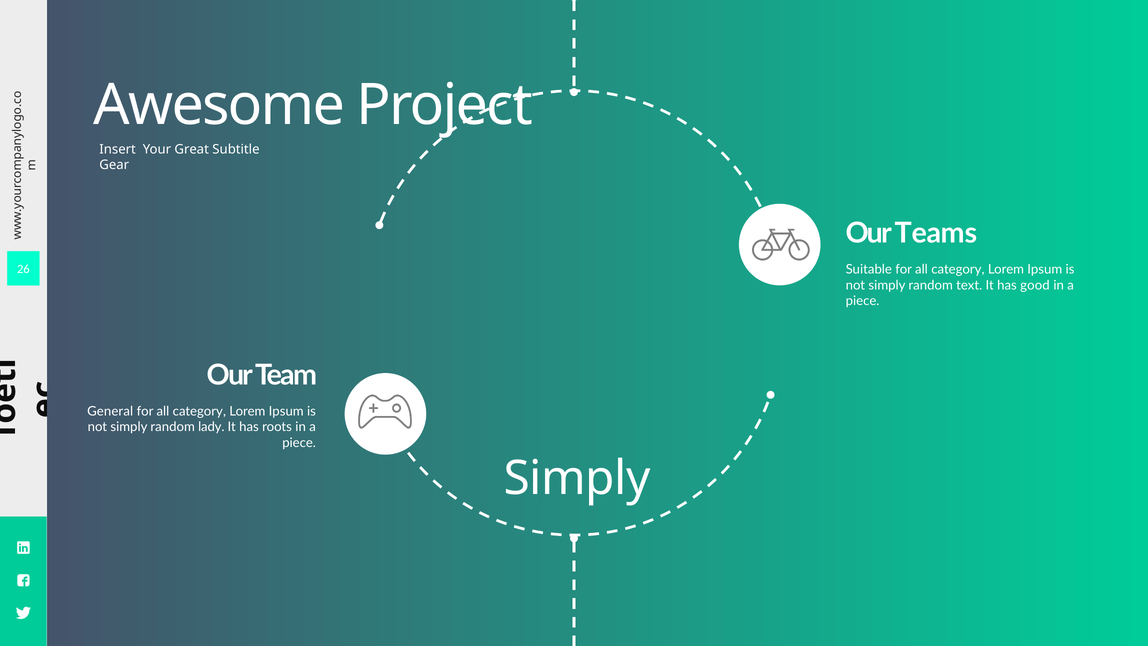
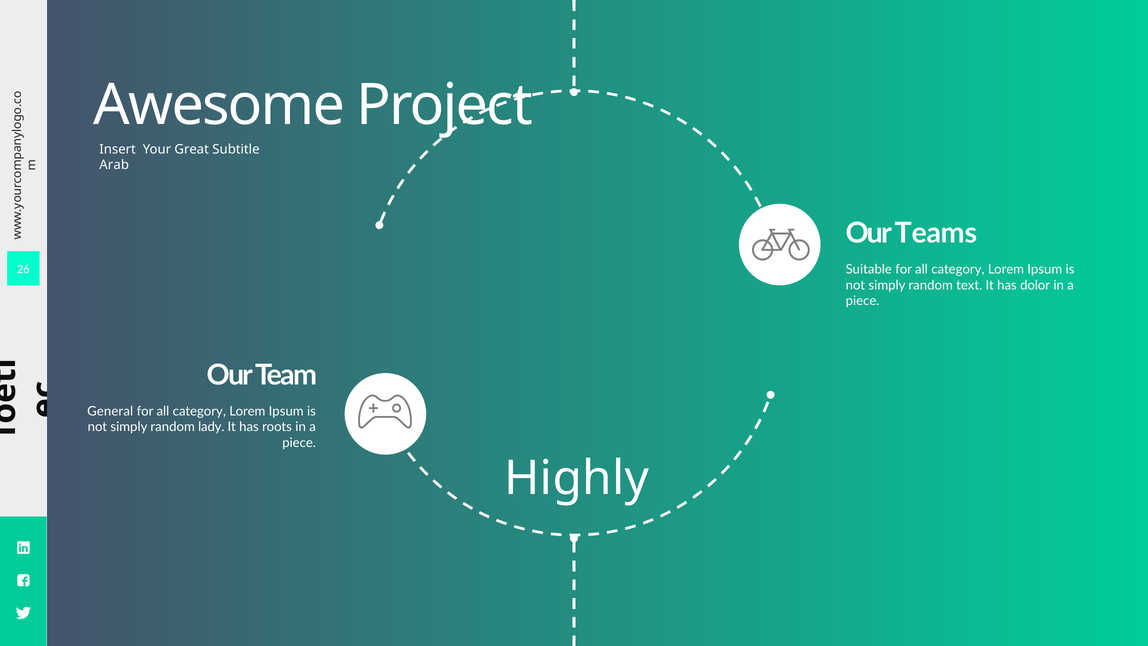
Gear: Gear -> Arab
good: good -> dolor
Simply at (577, 478): Simply -> Highly
